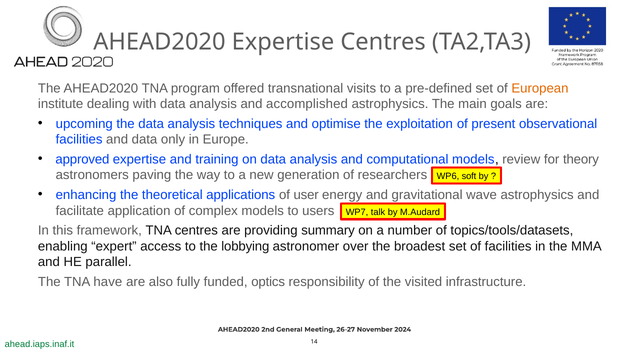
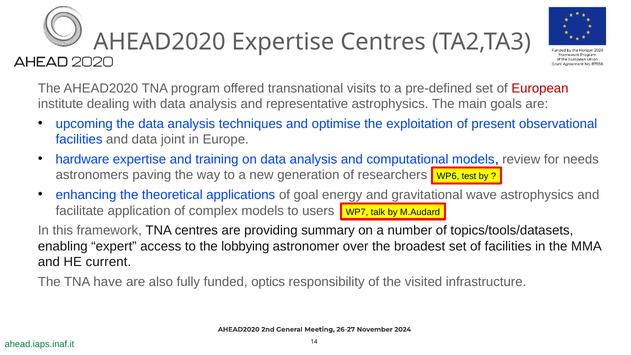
European colour: orange -> red
accomplished: accomplished -> representative
only: only -> joint
approved: approved -> hardware
theory: theory -> needs
soft: soft -> test
user: user -> goal
parallel: parallel -> current
